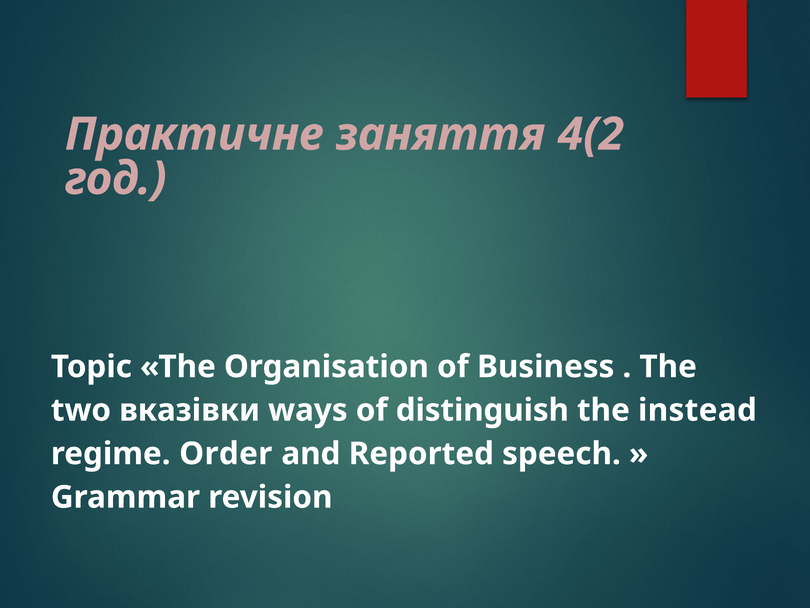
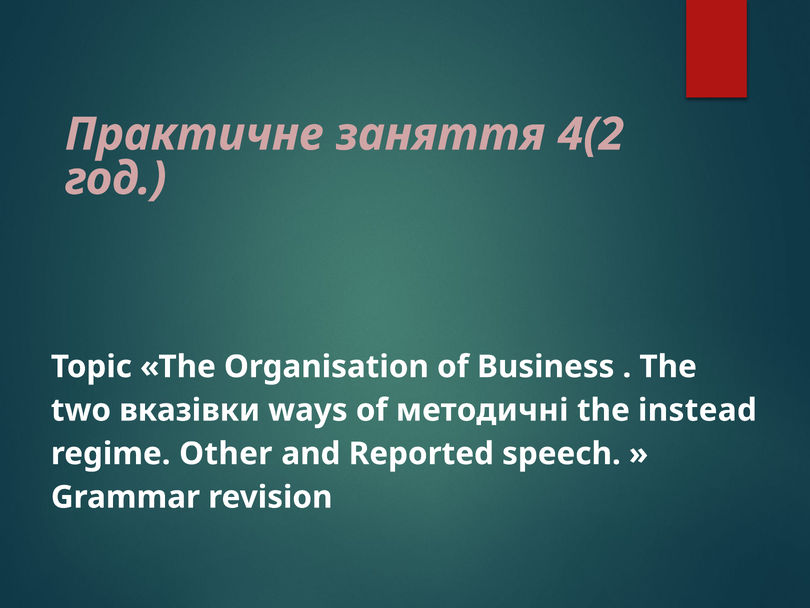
distinguish: distinguish -> методичні
Order: Order -> Other
